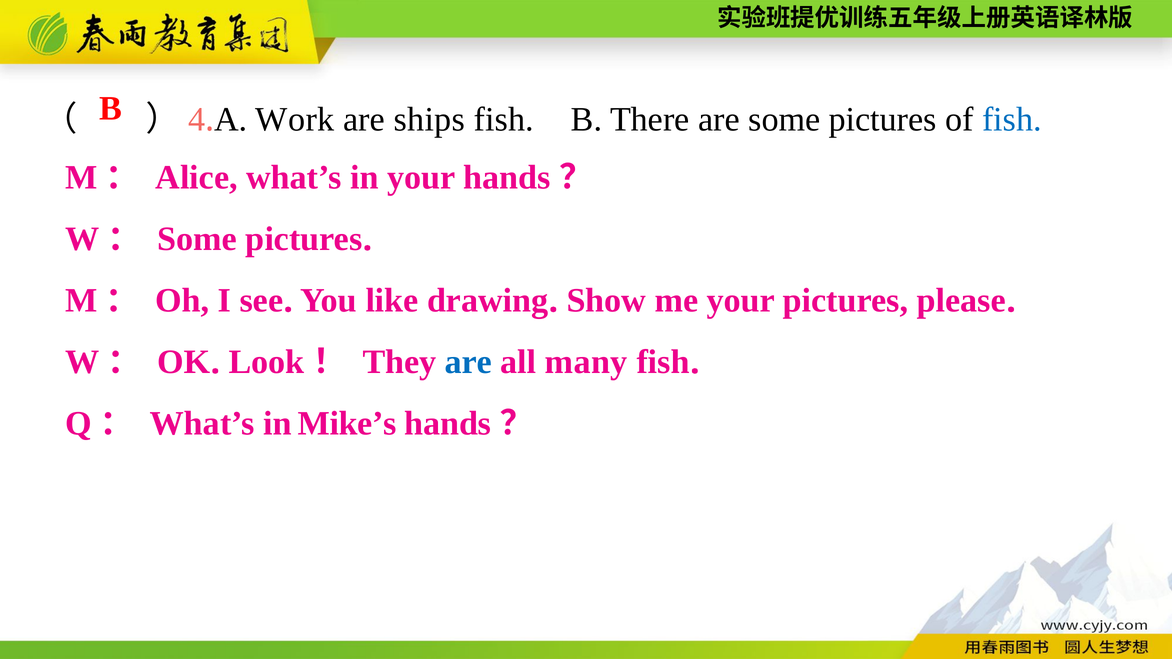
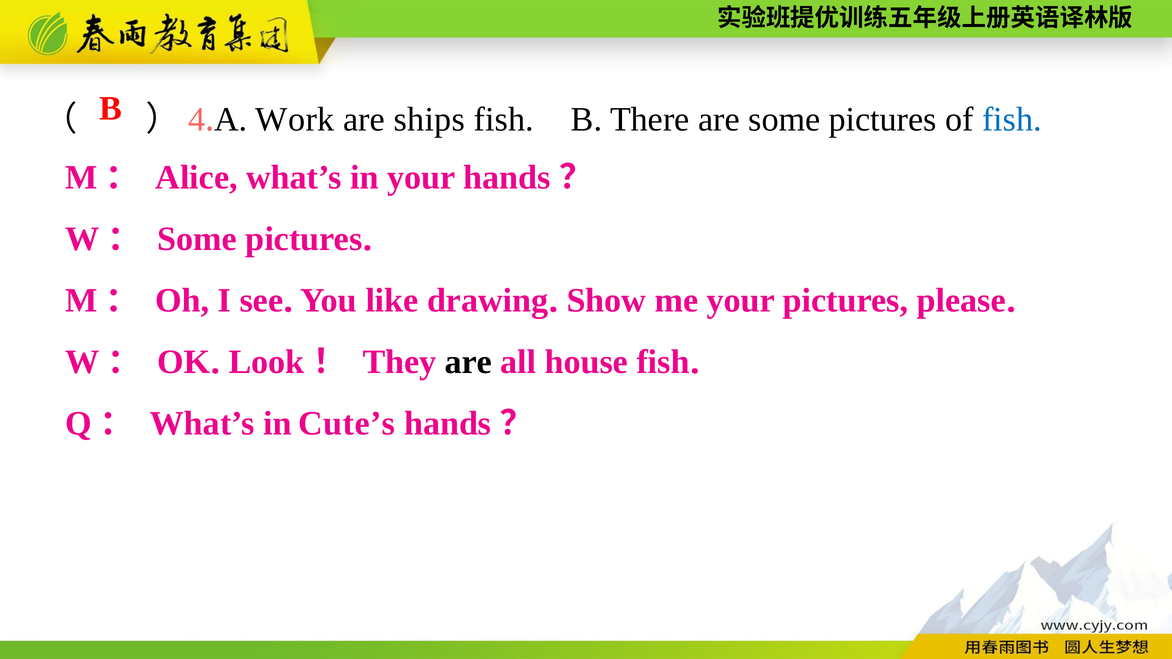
are at (468, 362) colour: blue -> black
many: many -> house
Mike’s: Mike’s -> Cute’s
